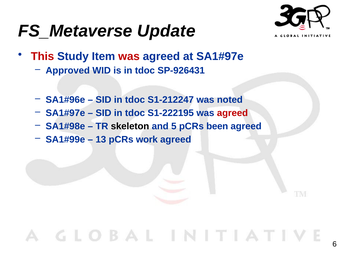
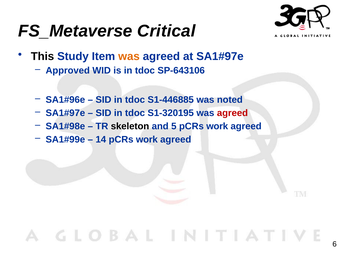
Update: Update -> Critical
This colour: red -> black
was at (129, 56) colour: red -> orange
SP-926431: SP-926431 -> SP-643106
S1-212247: S1-212247 -> S1-446885
S1-222195: S1-222195 -> S1-320195
5 pCRs been: been -> work
13: 13 -> 14
